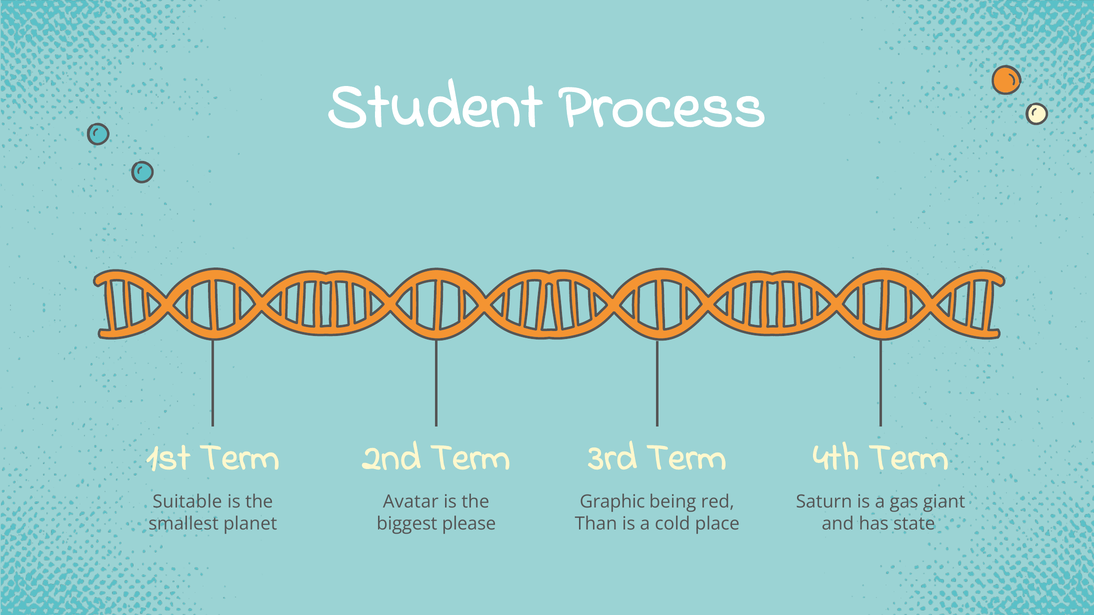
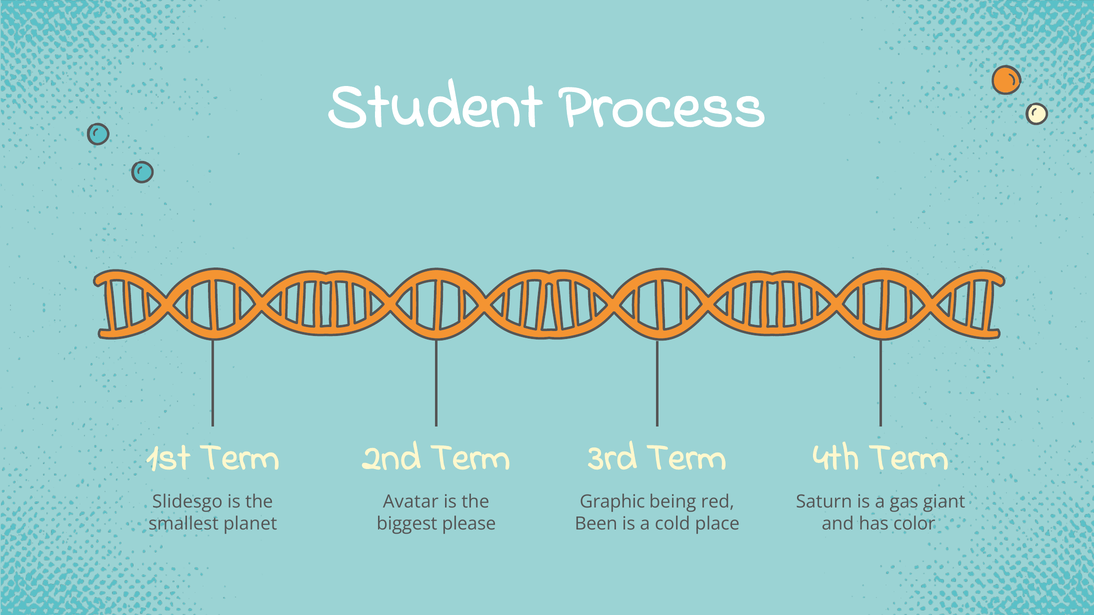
Suitable: Suitable -> Slidesgo
Than: Than -> Been
state: state -> color
